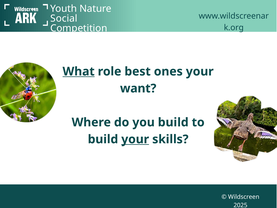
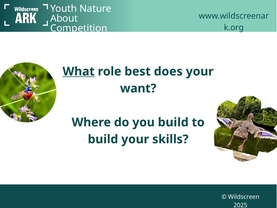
Social: Social -> About
ones: ones -> does
your at (135, 139) underline: present -> none
